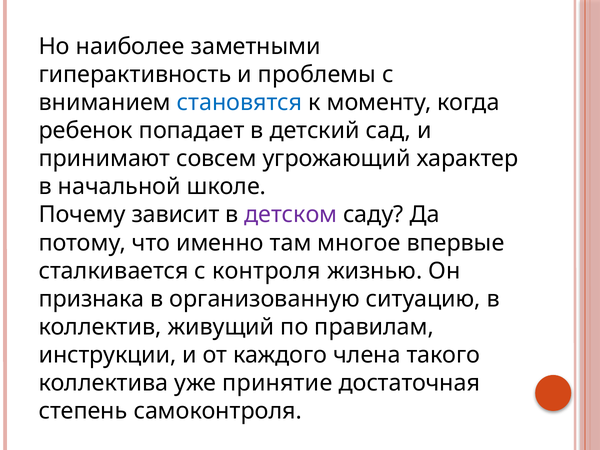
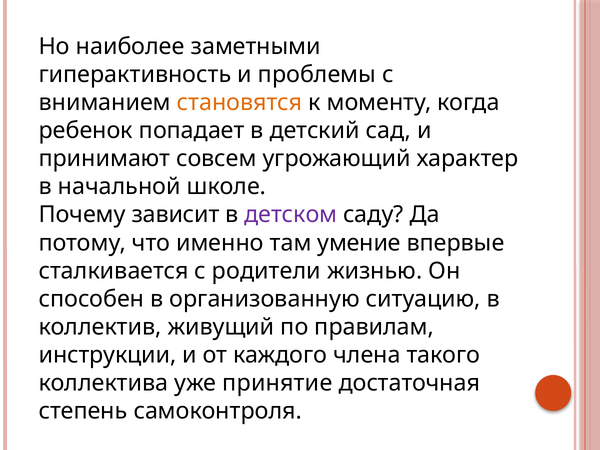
становятся colour: blue -> orange
многое: многое -> умение
контроля: контроля -> родители
признака: признака -> способен
